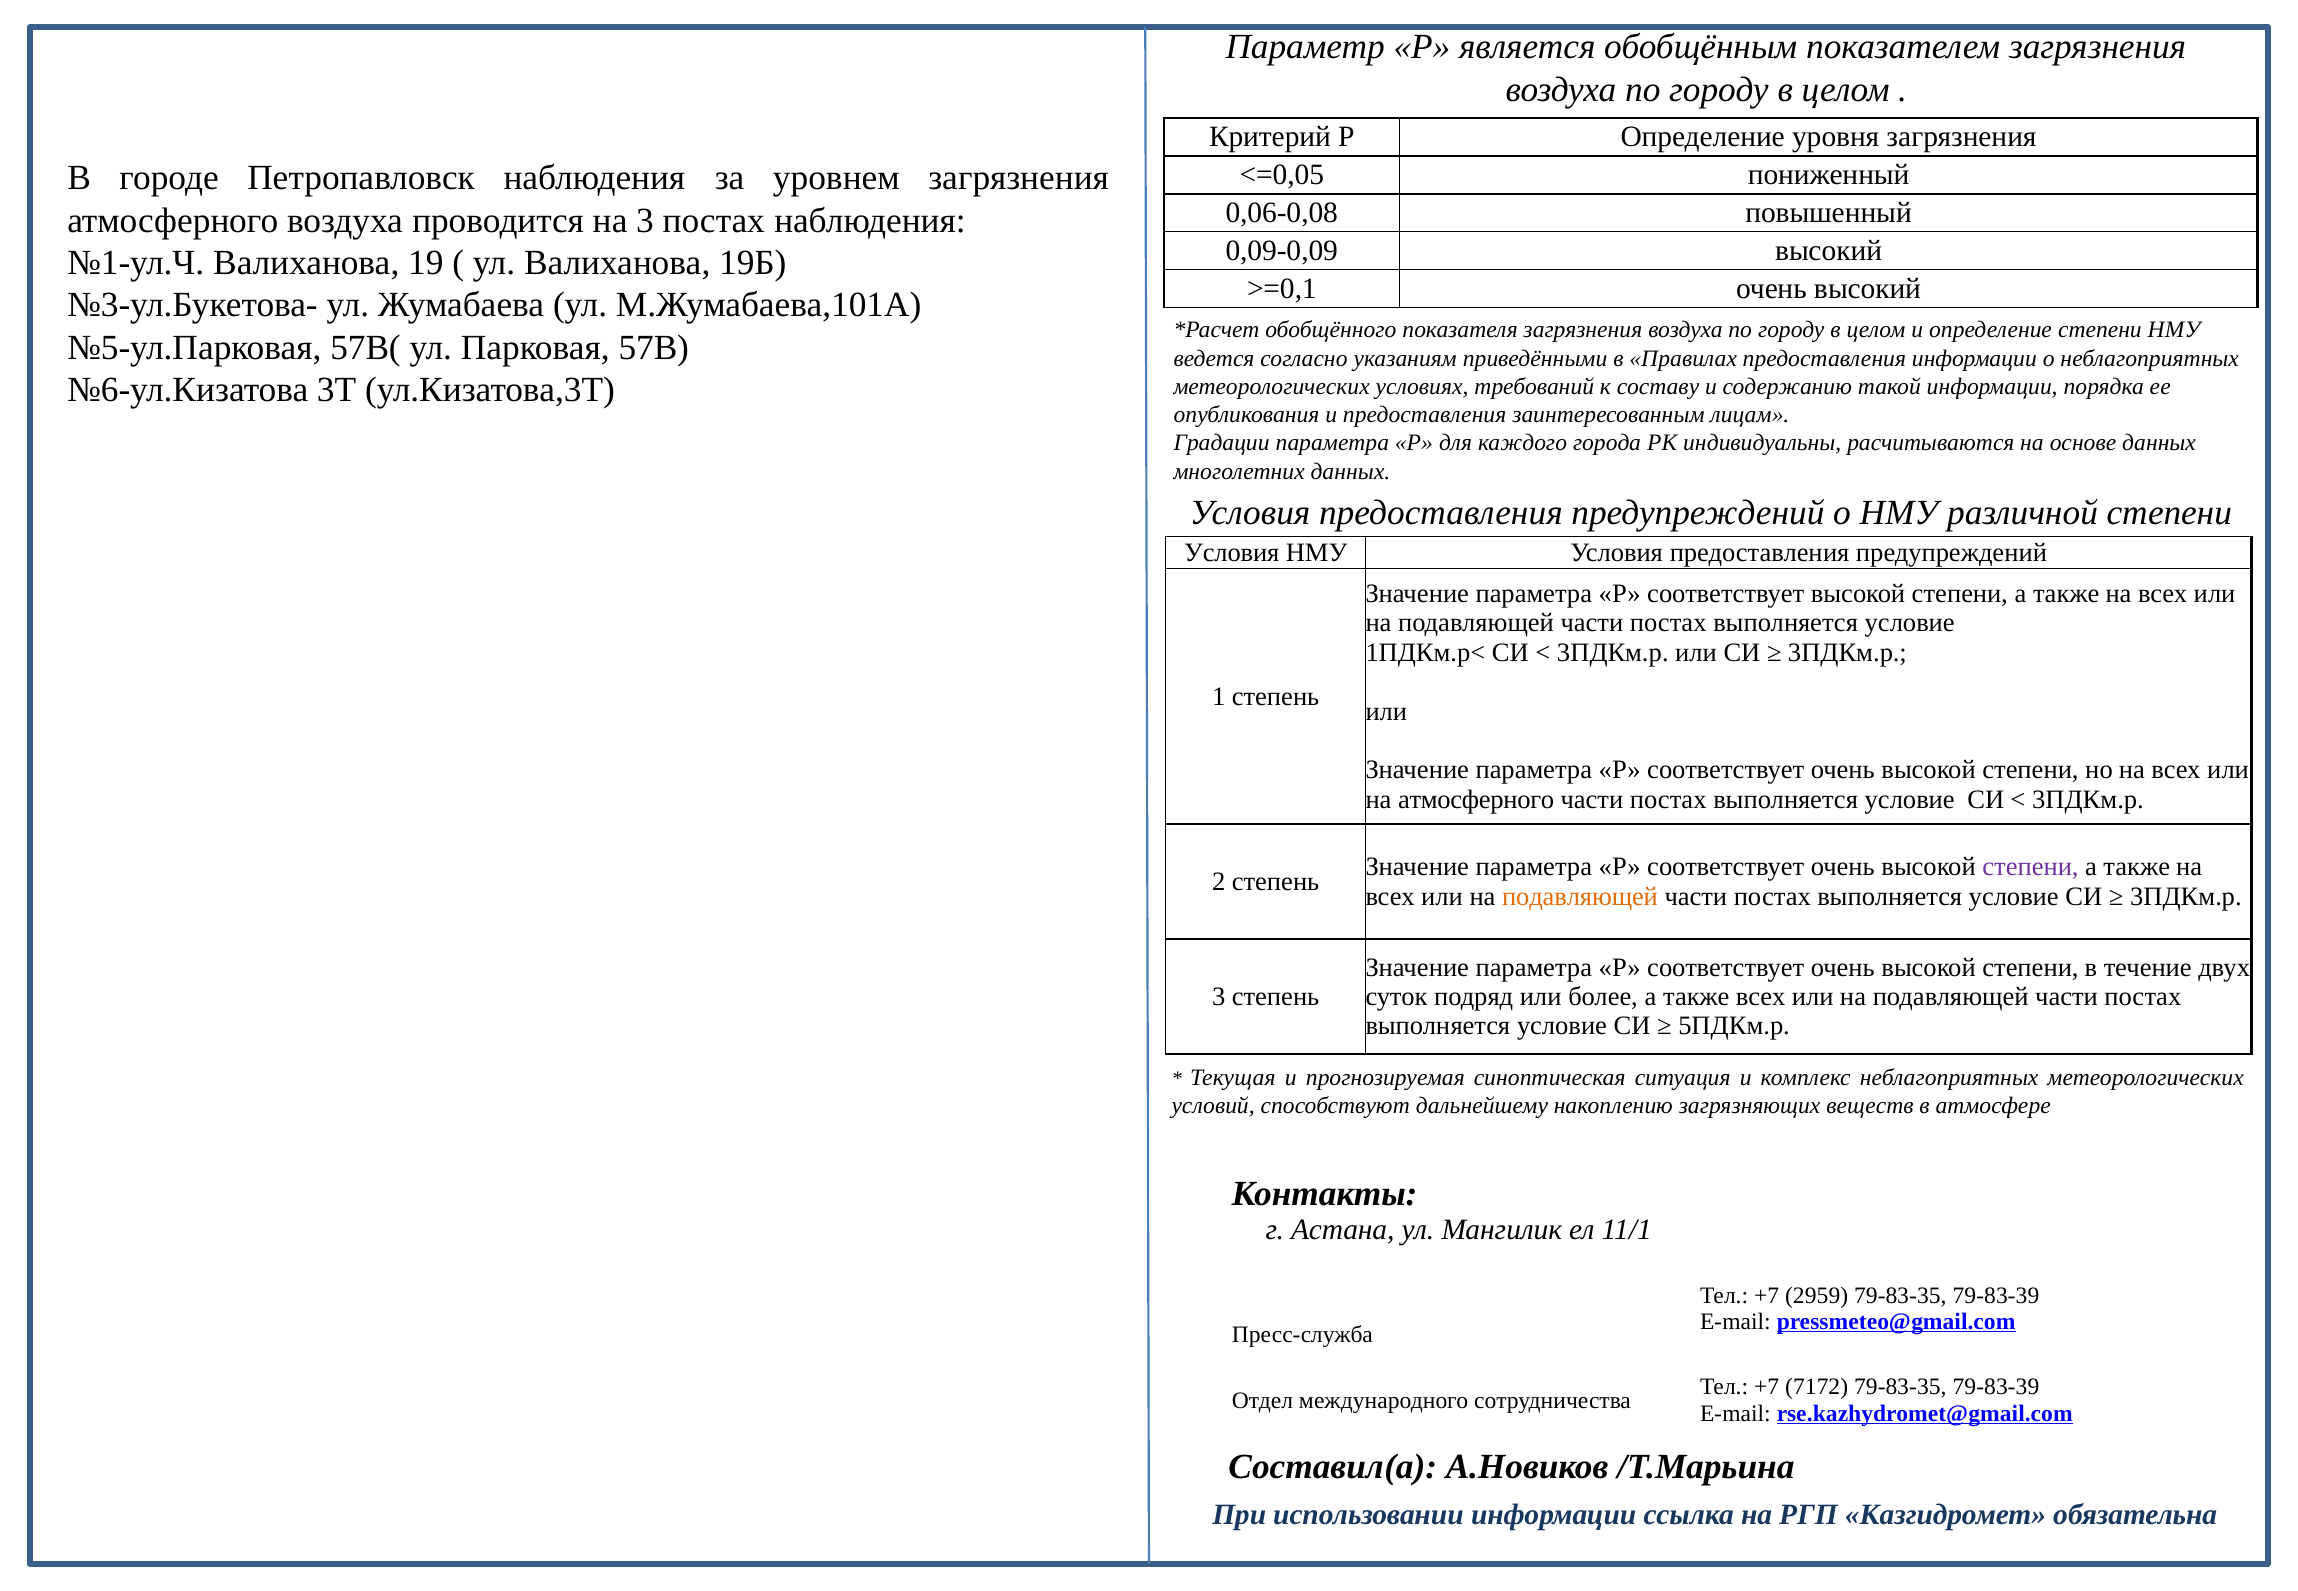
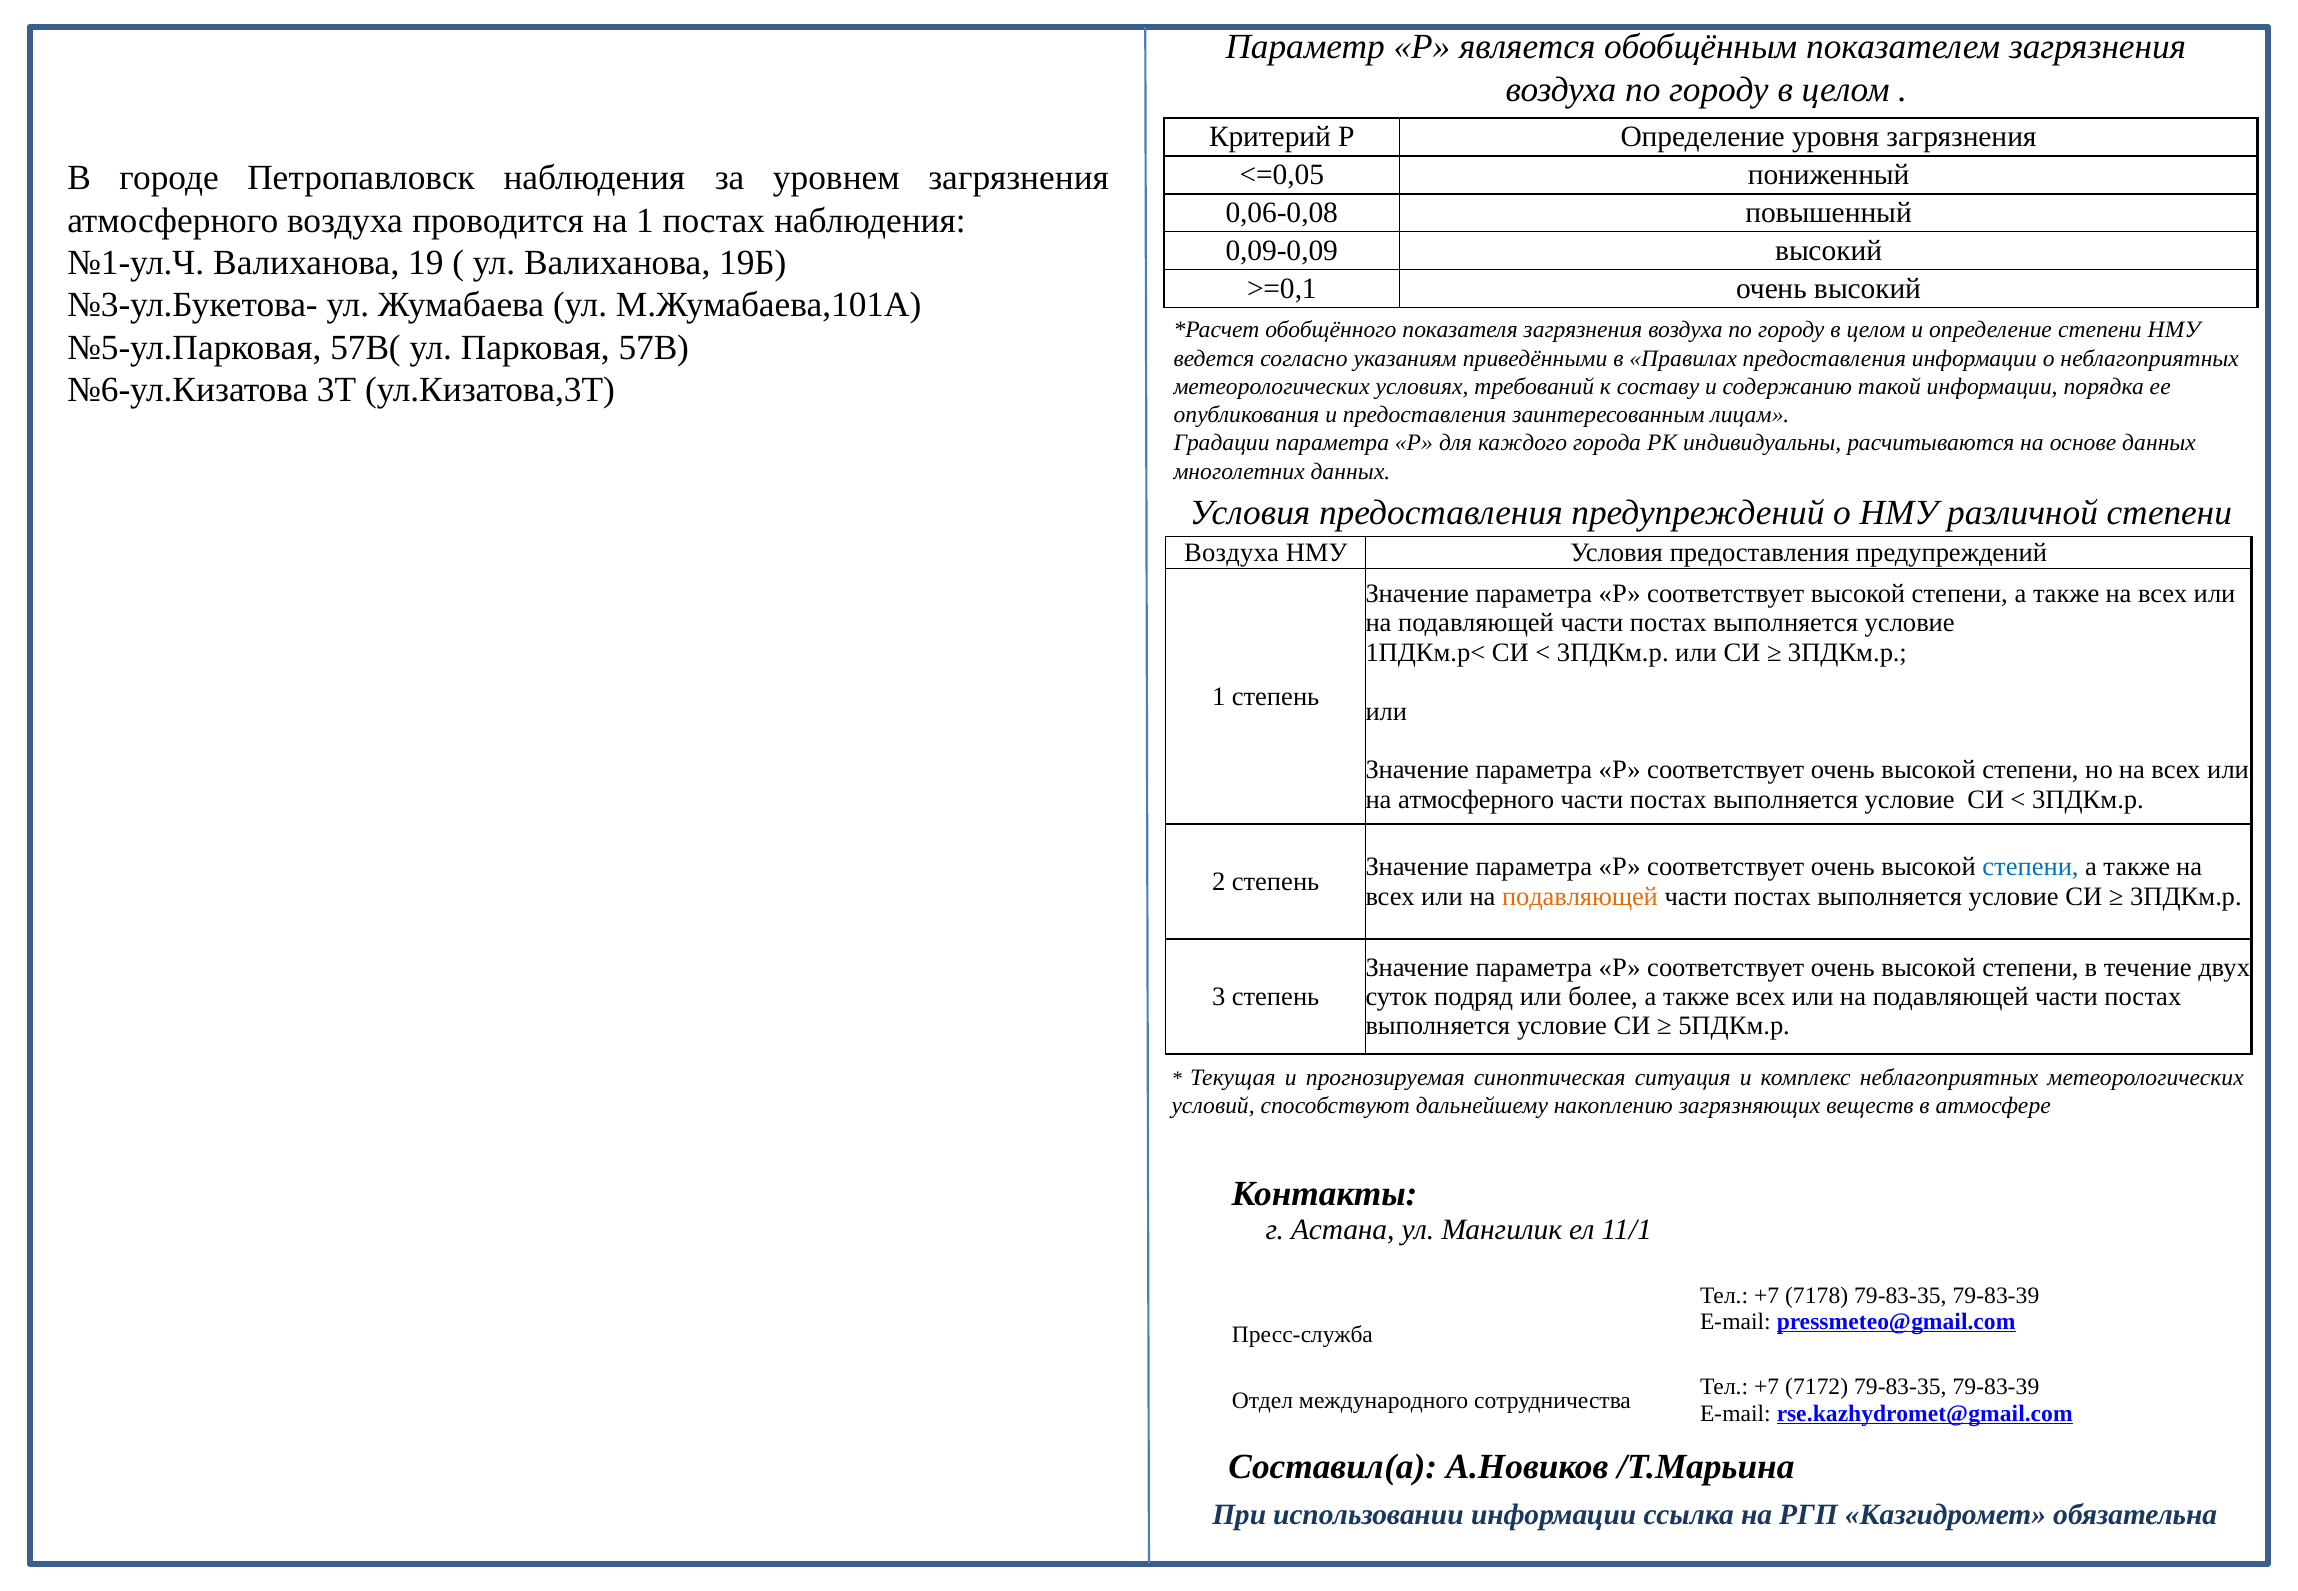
на 3: 3 -> 1
Условия at (1232, 553): Условия -> Воздуха
степени at (2031, 867) colour: purple -> blue
2959: 2959 -> 7178
